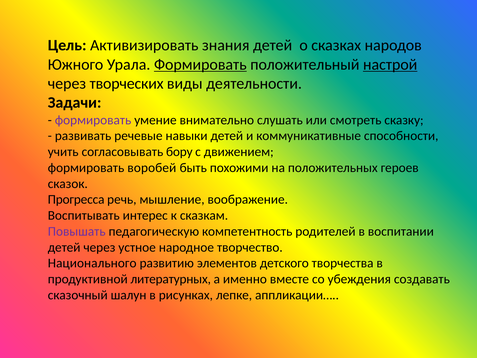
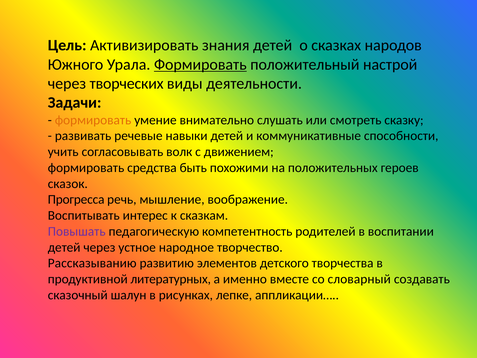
настрой underline: present -> none
формировать at (93, 120) colour: purple -> orange
бору: бору -> волк
воробей: воробей -> средства
Национального: Национального -> Рассказыванию
убеждения: убеждения -> словарный
